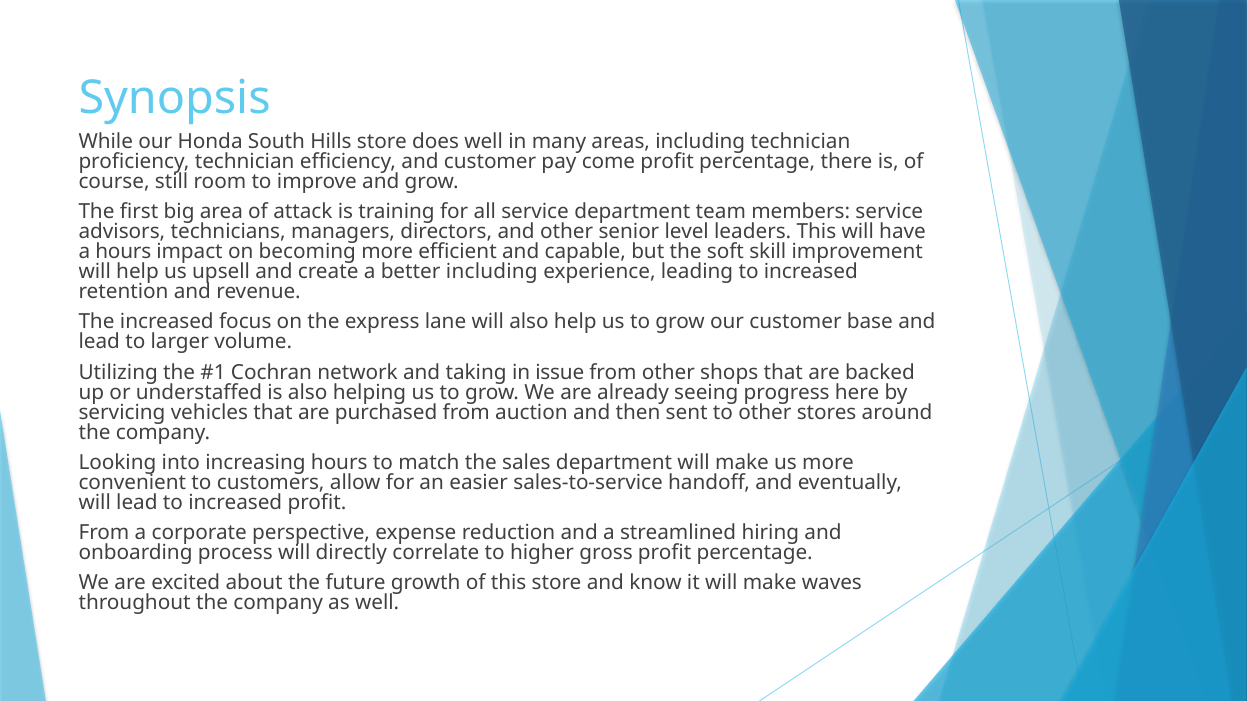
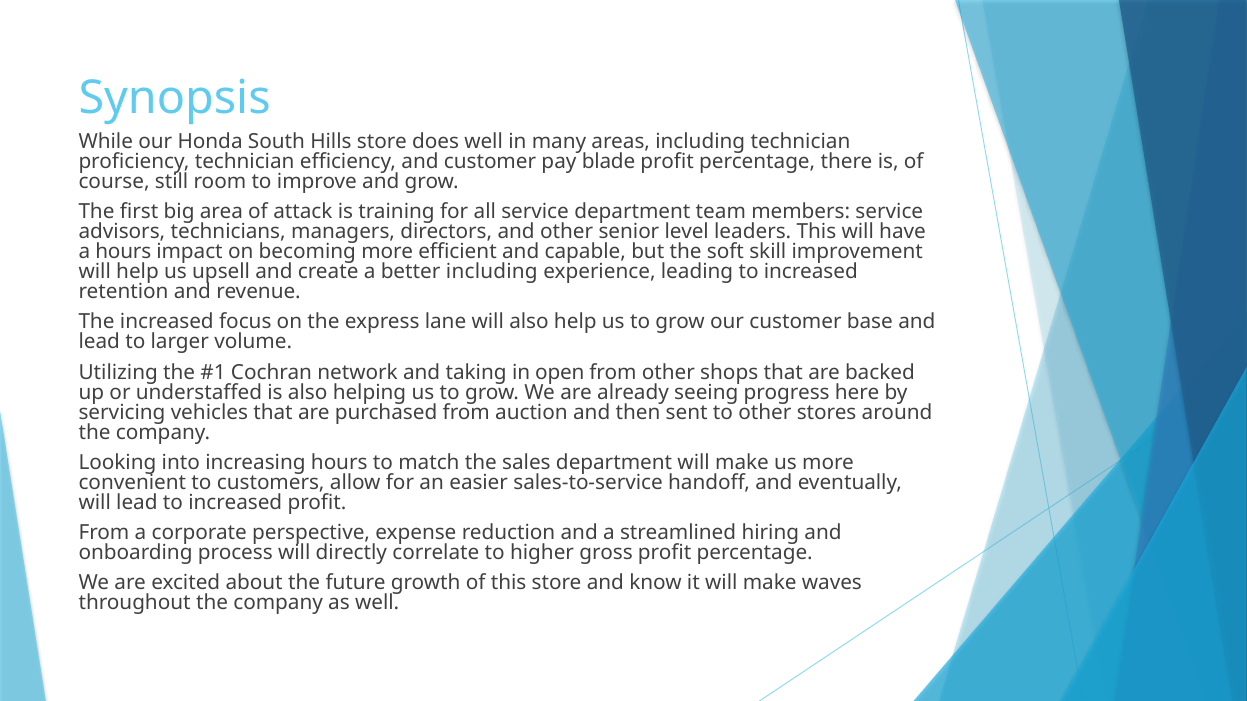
come: come -> blade
issue: issue -> open
